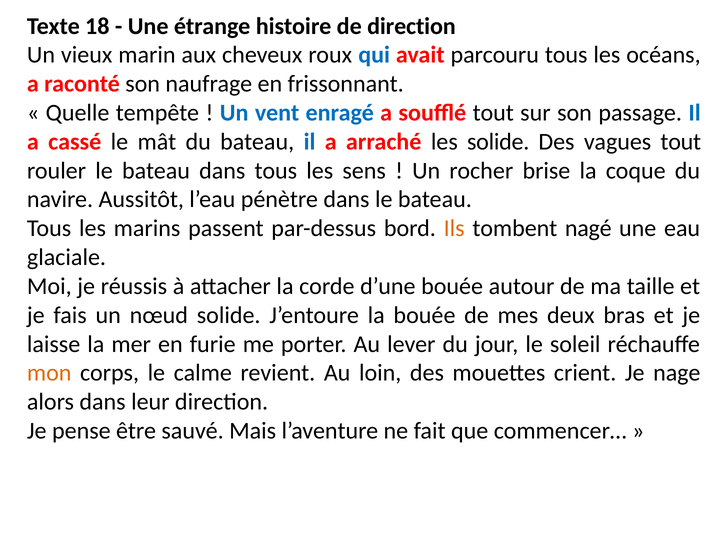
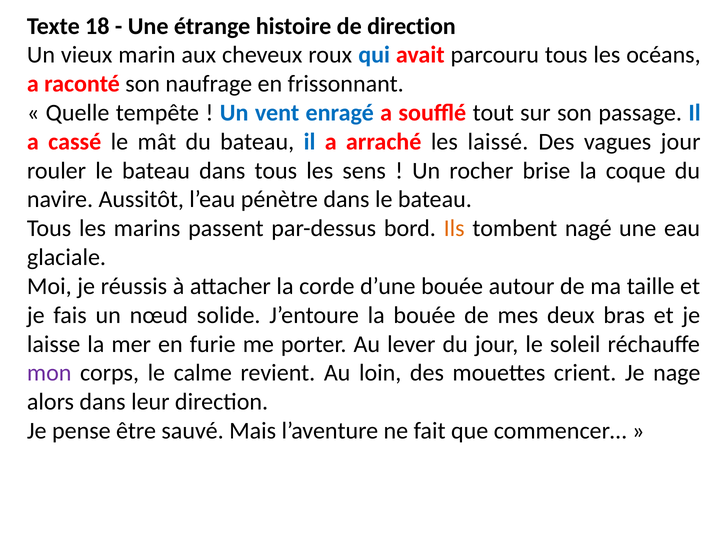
les solide: solide -> laissé
vagues tout: tout -> jour
mon colour: orange -> purple
